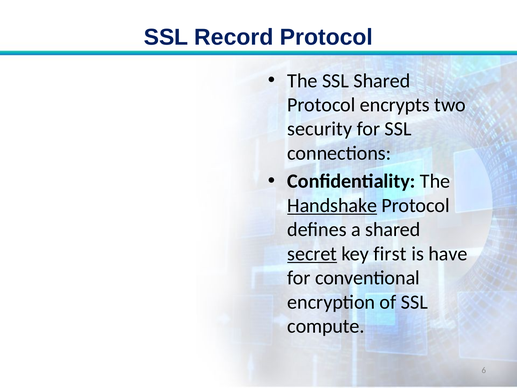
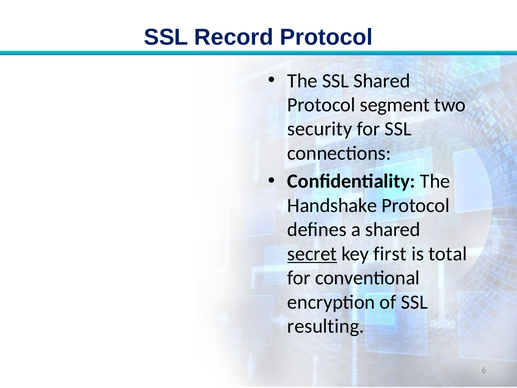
encrypts: encrypts -> segment
Handshake underline: present -> none
have: have -> total
compute: compute -> resulting
